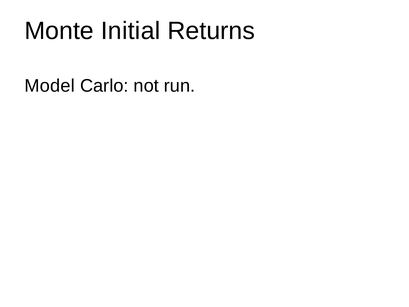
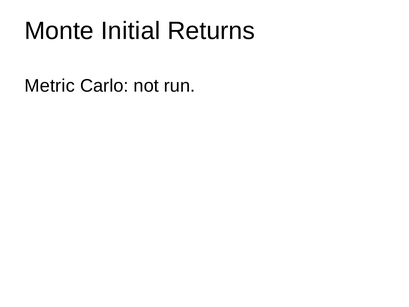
Model: Model -> Metric
